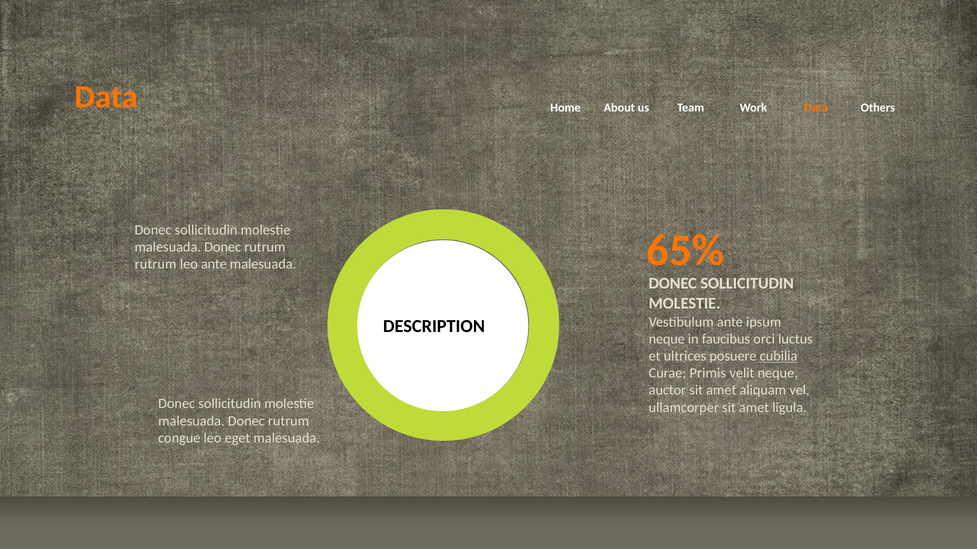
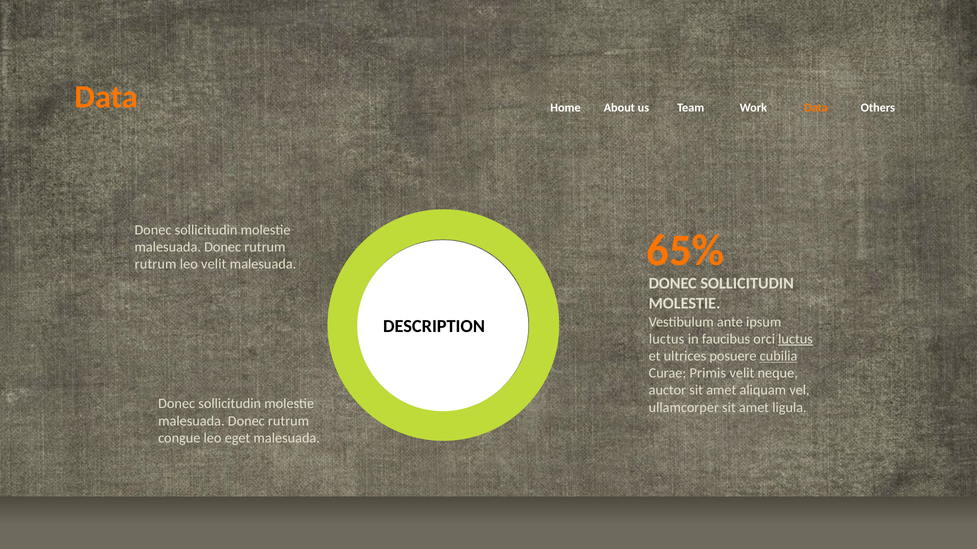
leo ante: ante -> velit
neque at (667, 339): neque -> luctus
luctus at (796, 339) underline: none -> present
